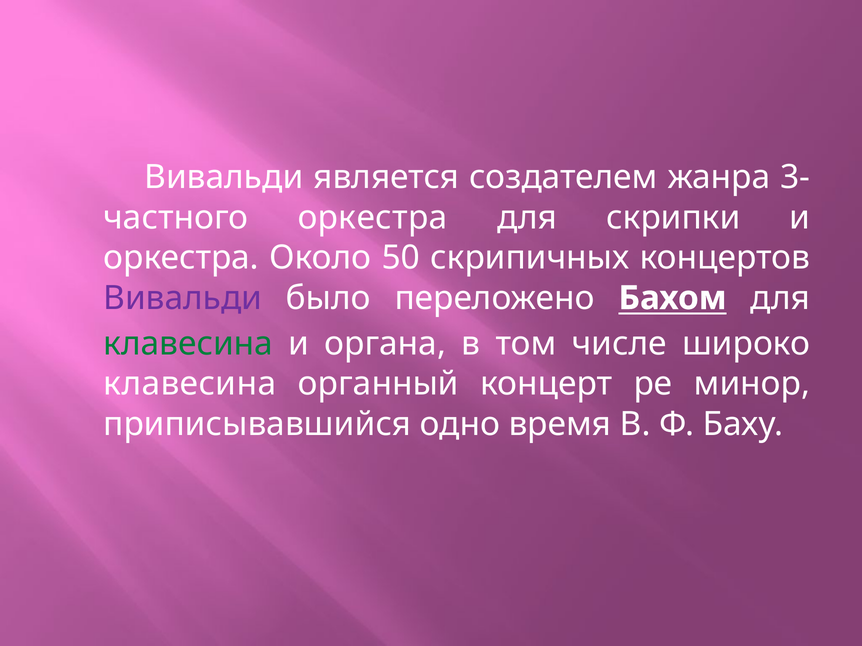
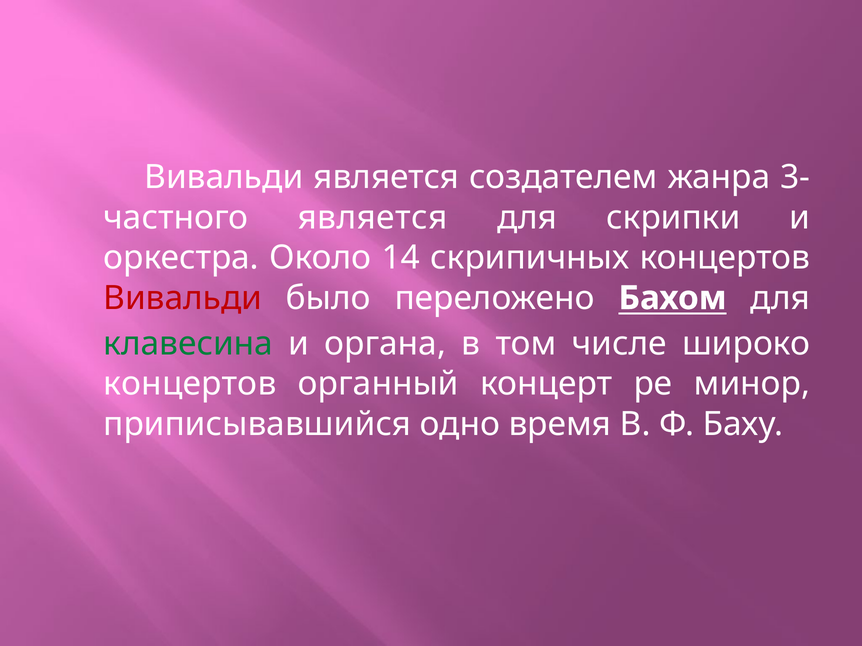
оркестра at (373, 218): оркестра -> является
50: 50 -> 14
Вивальди at (183, 298) colour: purple -> red
клавесина at (190, 384): клавесина -> концертов
